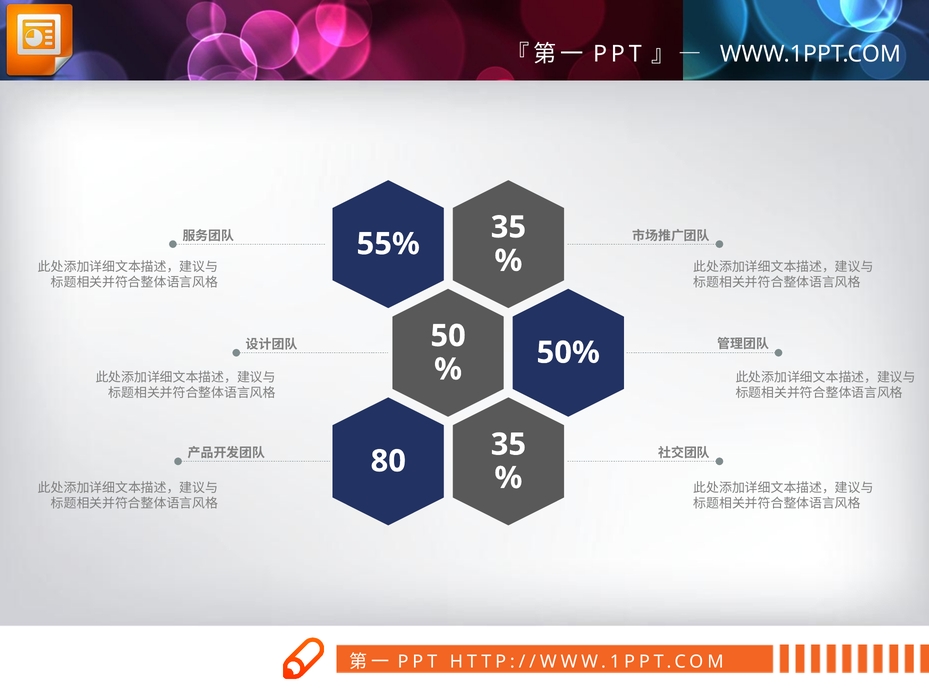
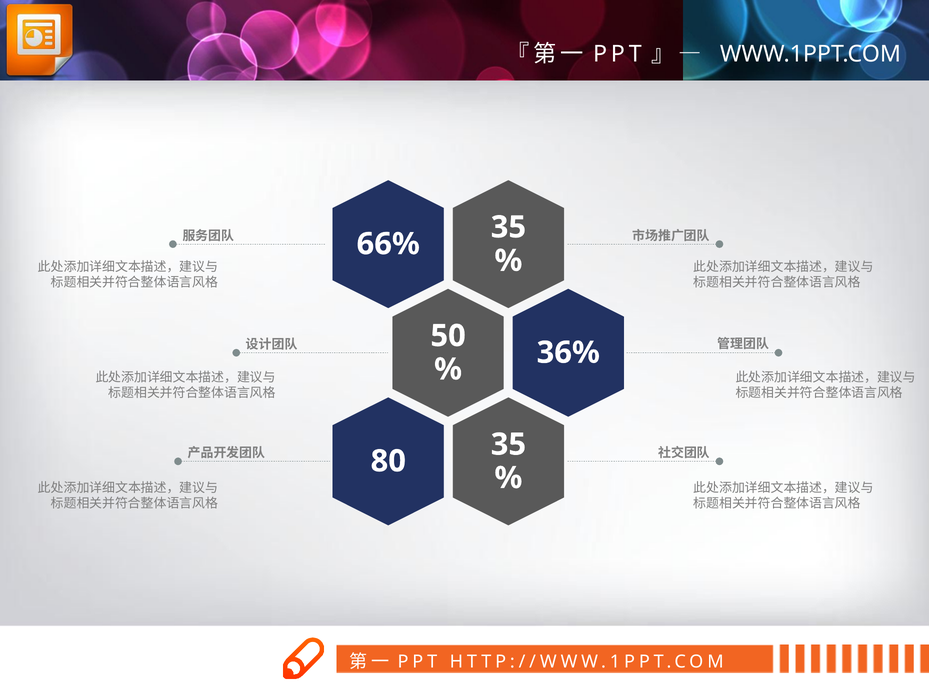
55%: 55% -> 66%
50%: 50% -> 36%
